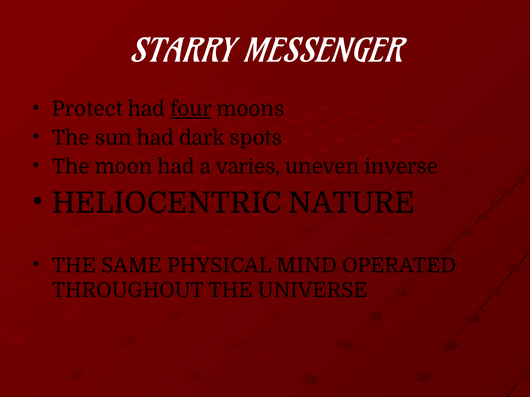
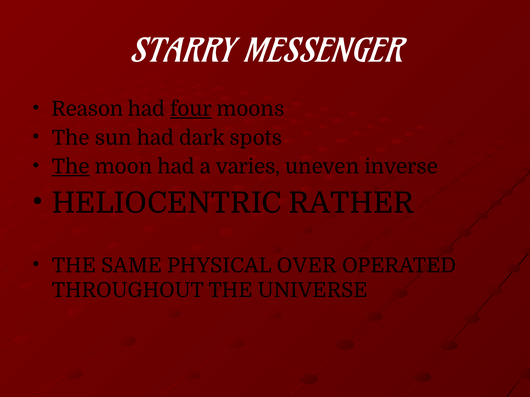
Protect: Protect -> Reason
The at (71, 167) underline: none -> present
NATURE: NATURE -> RATHER
MIND: MIND -> OVER
